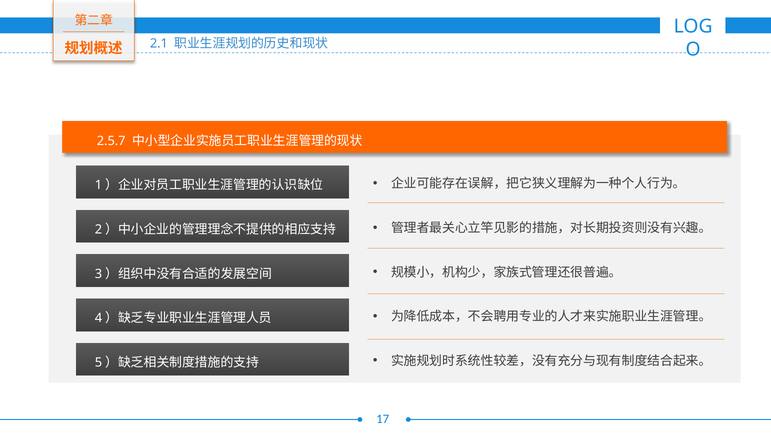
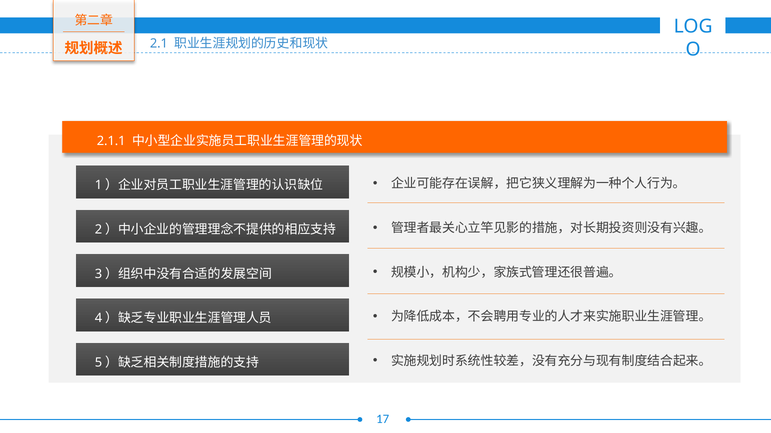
2.5.7: 2.5.7 -> 2.1.1
